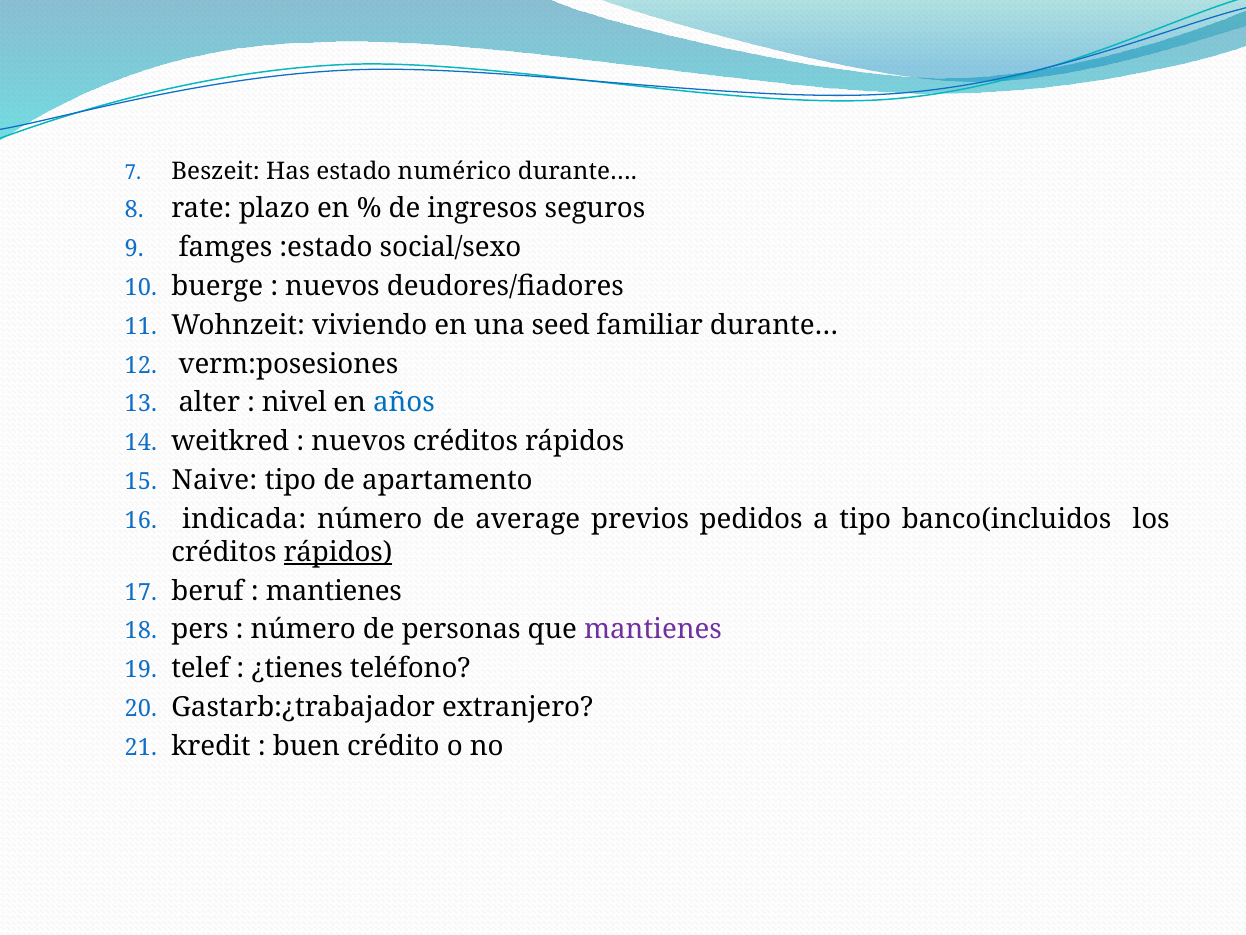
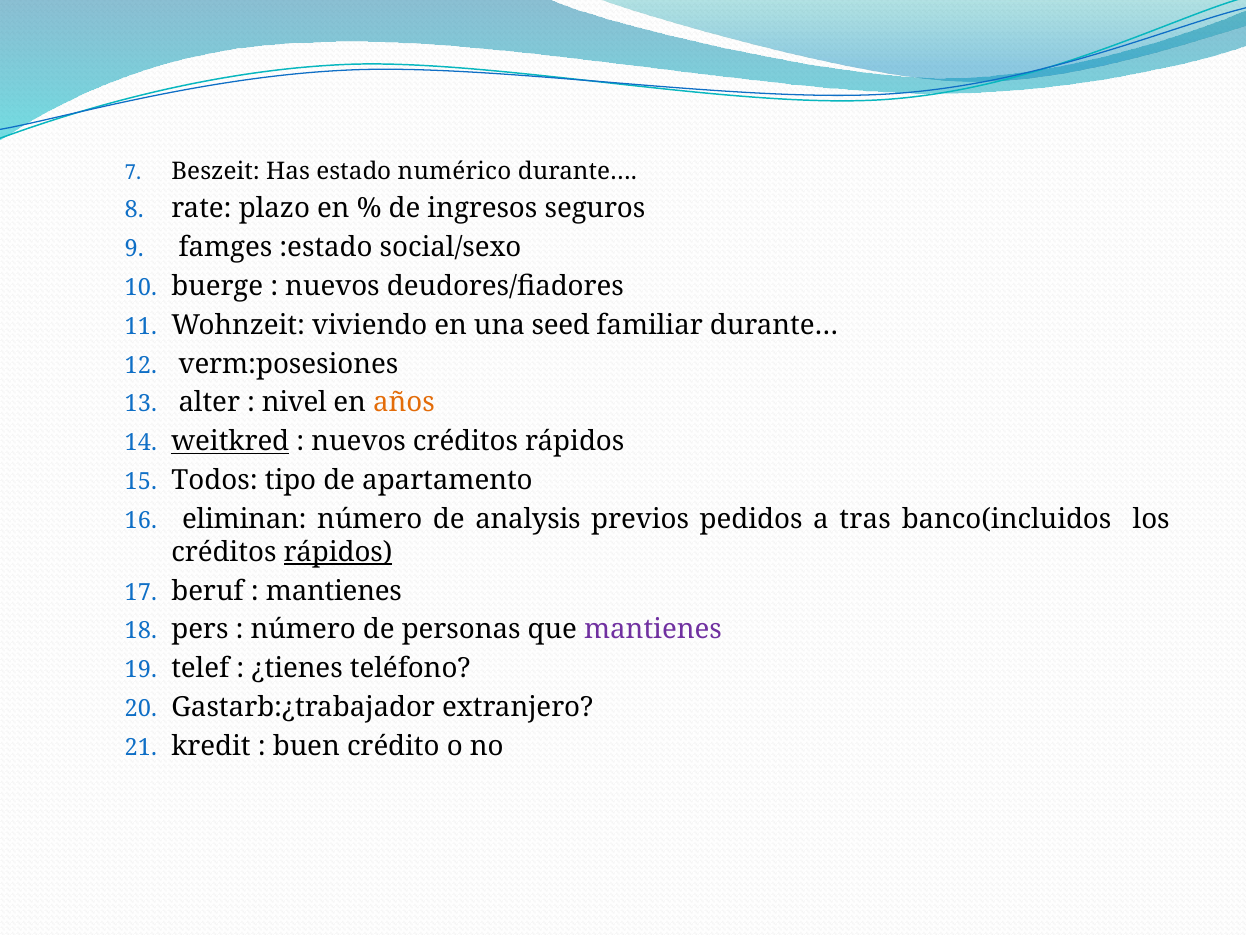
años colour: blue -> orange
weitkred underline: none -> present
Naive: Naive -> Todos
indicada: indicada -> eliminan
average: average -> analysis
a tipo: tipo -> tras
